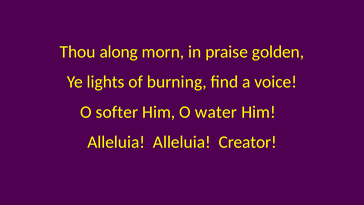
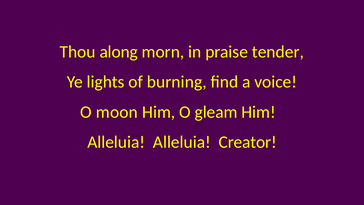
golden: golden -> tender
softer: softer -> moon
water: water -> gleam
